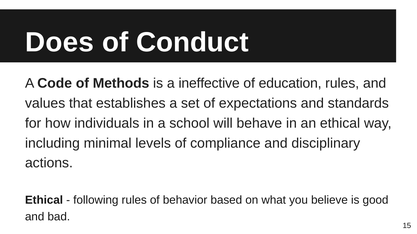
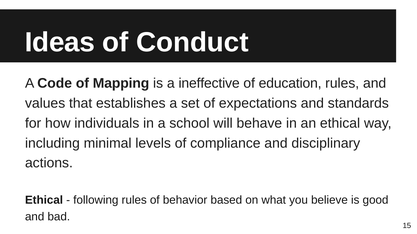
Does: Does -> Ideas
Methods: Methods -> Mapping
